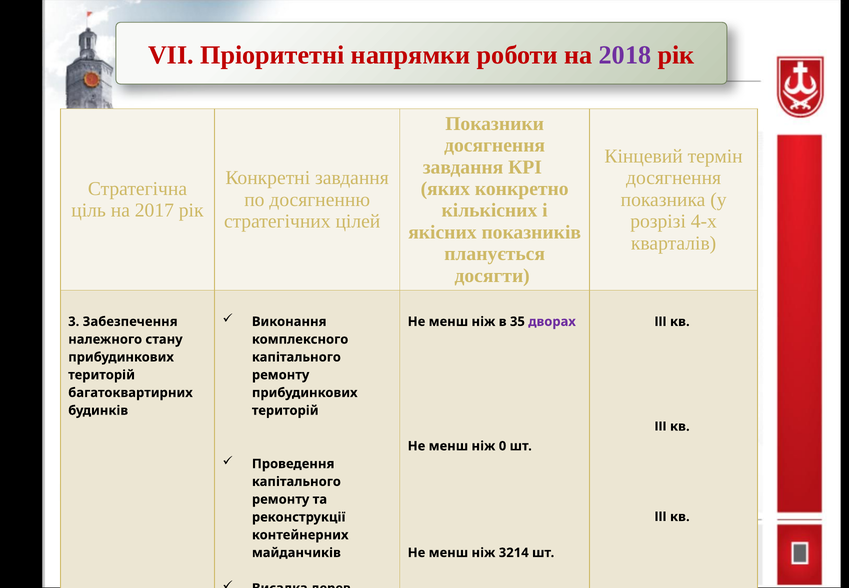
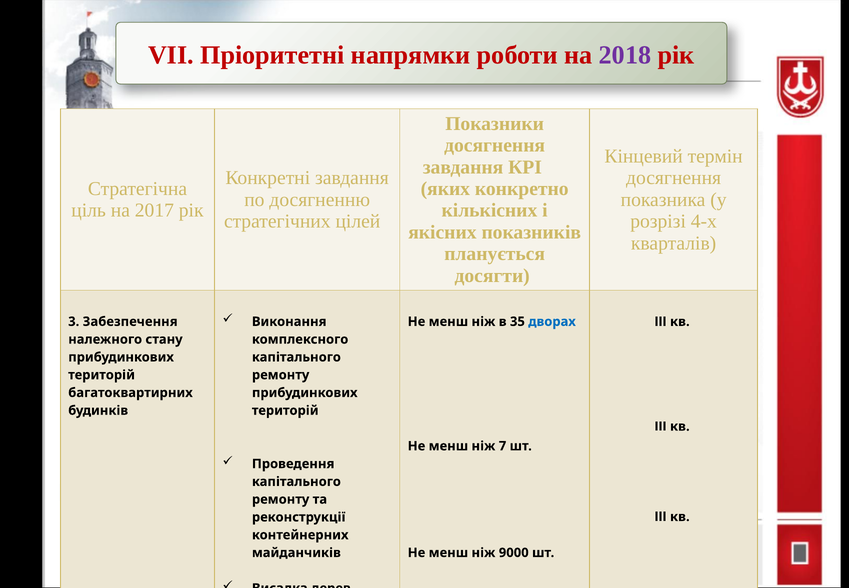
дворах colour: purple -> blue
0: 0 -> 7
3214: 3214 -> 9000
